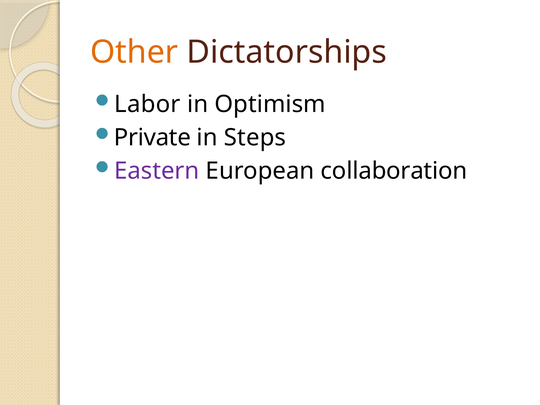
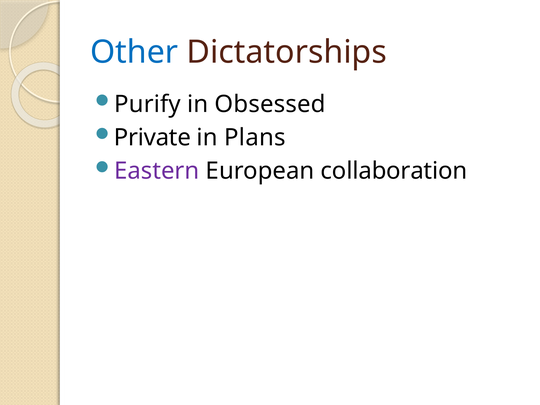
Other colour: orange -> blue
Labor: Labor -> Purify
Optimism: Optimism -> Obsessed
Steps: Steps -> Plans
